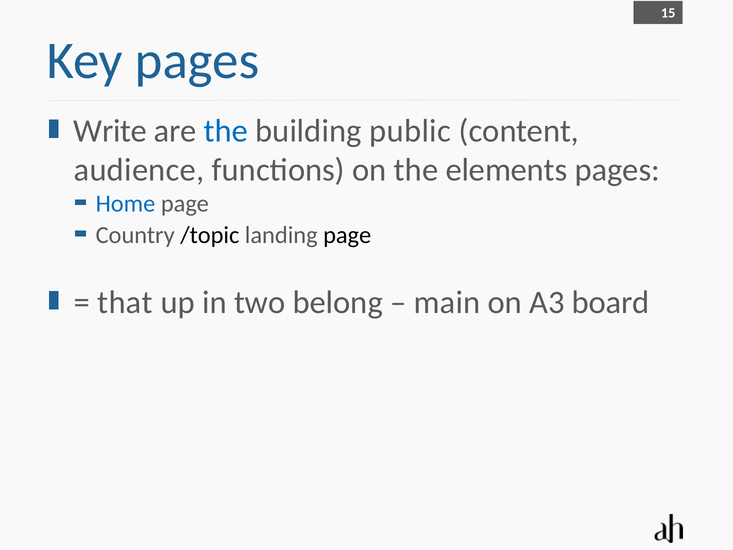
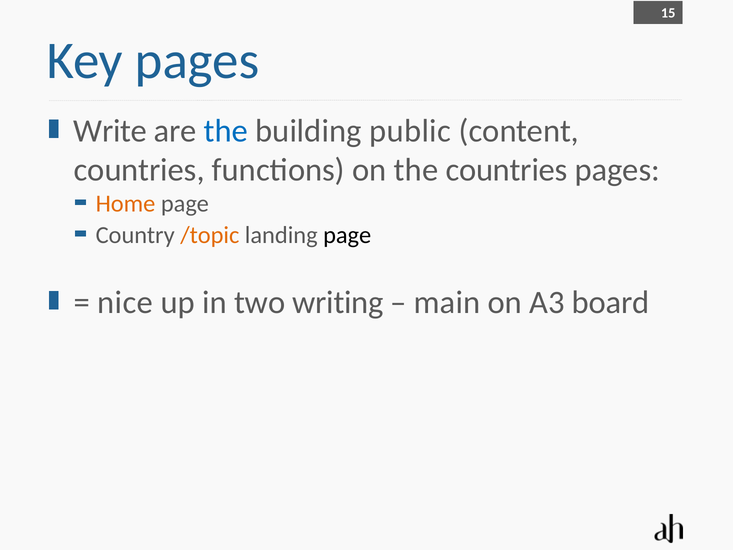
audience at (139, 170): audience -> countries
the elements: elements -> countries
Home colour: blue -> orange
/topic colour: black -> orange
that: that -> nice
belong: belong -> writing
